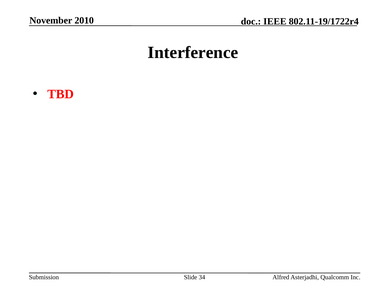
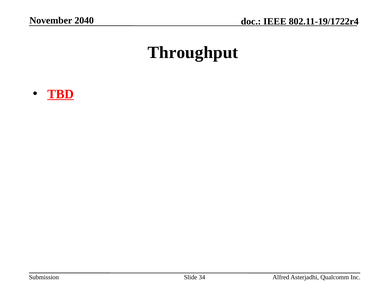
2010: 2010 -> 2040
Interference: Interference -> Throughput
TBD underline: none -> present
